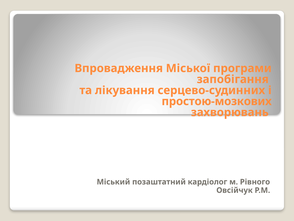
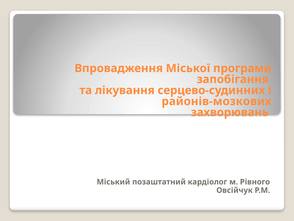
простою-мозкових: простою-мозкових -> районів-мозкових
